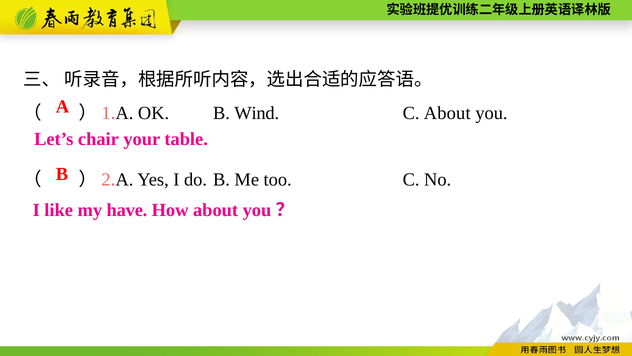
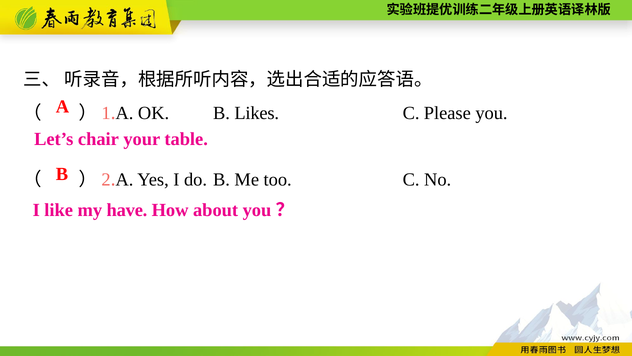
Wind: Wind -> Likes
C About: About -> Please
